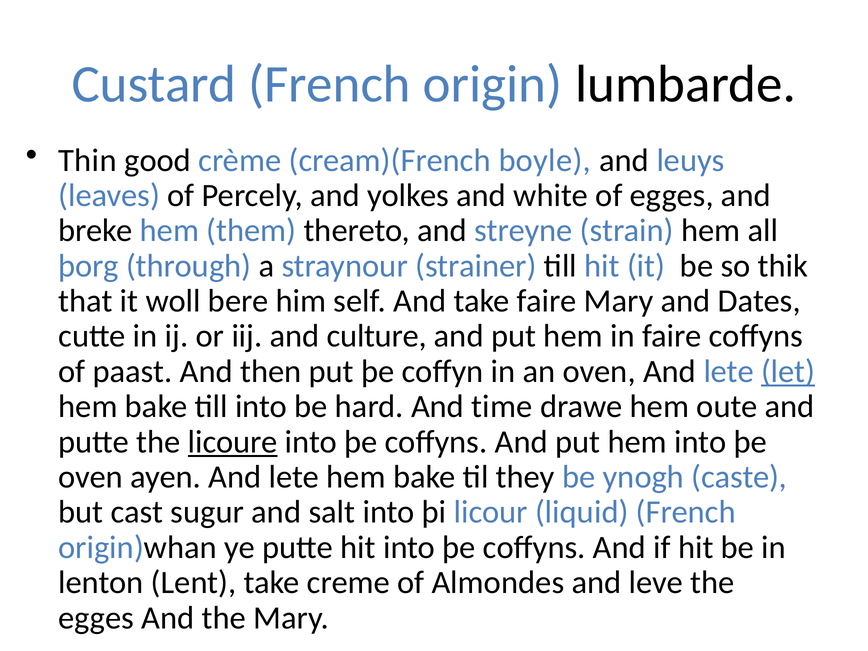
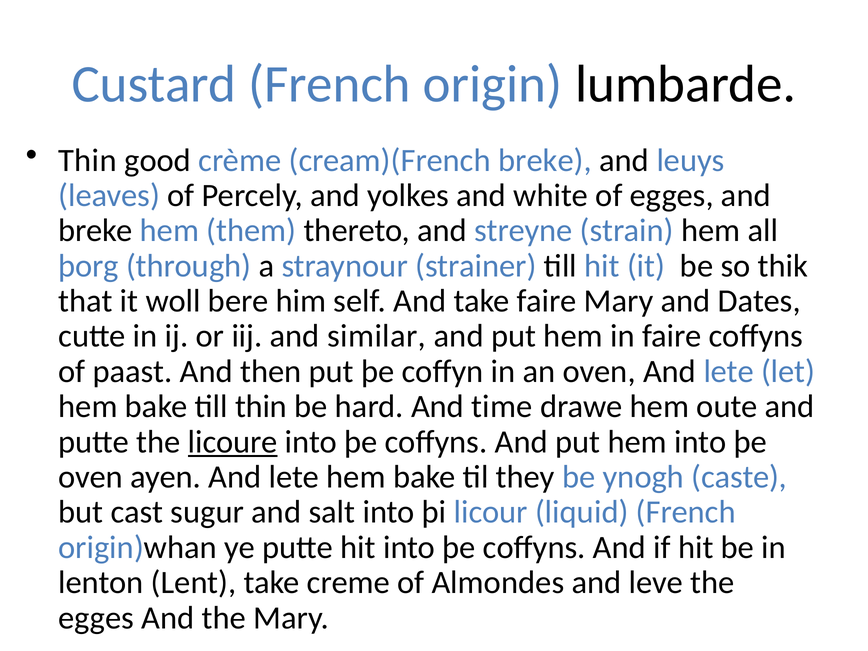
cream)(French boyle: boyle -> breke
culture: culture -> similar
let underline: present -> none
till into: into -> thin
